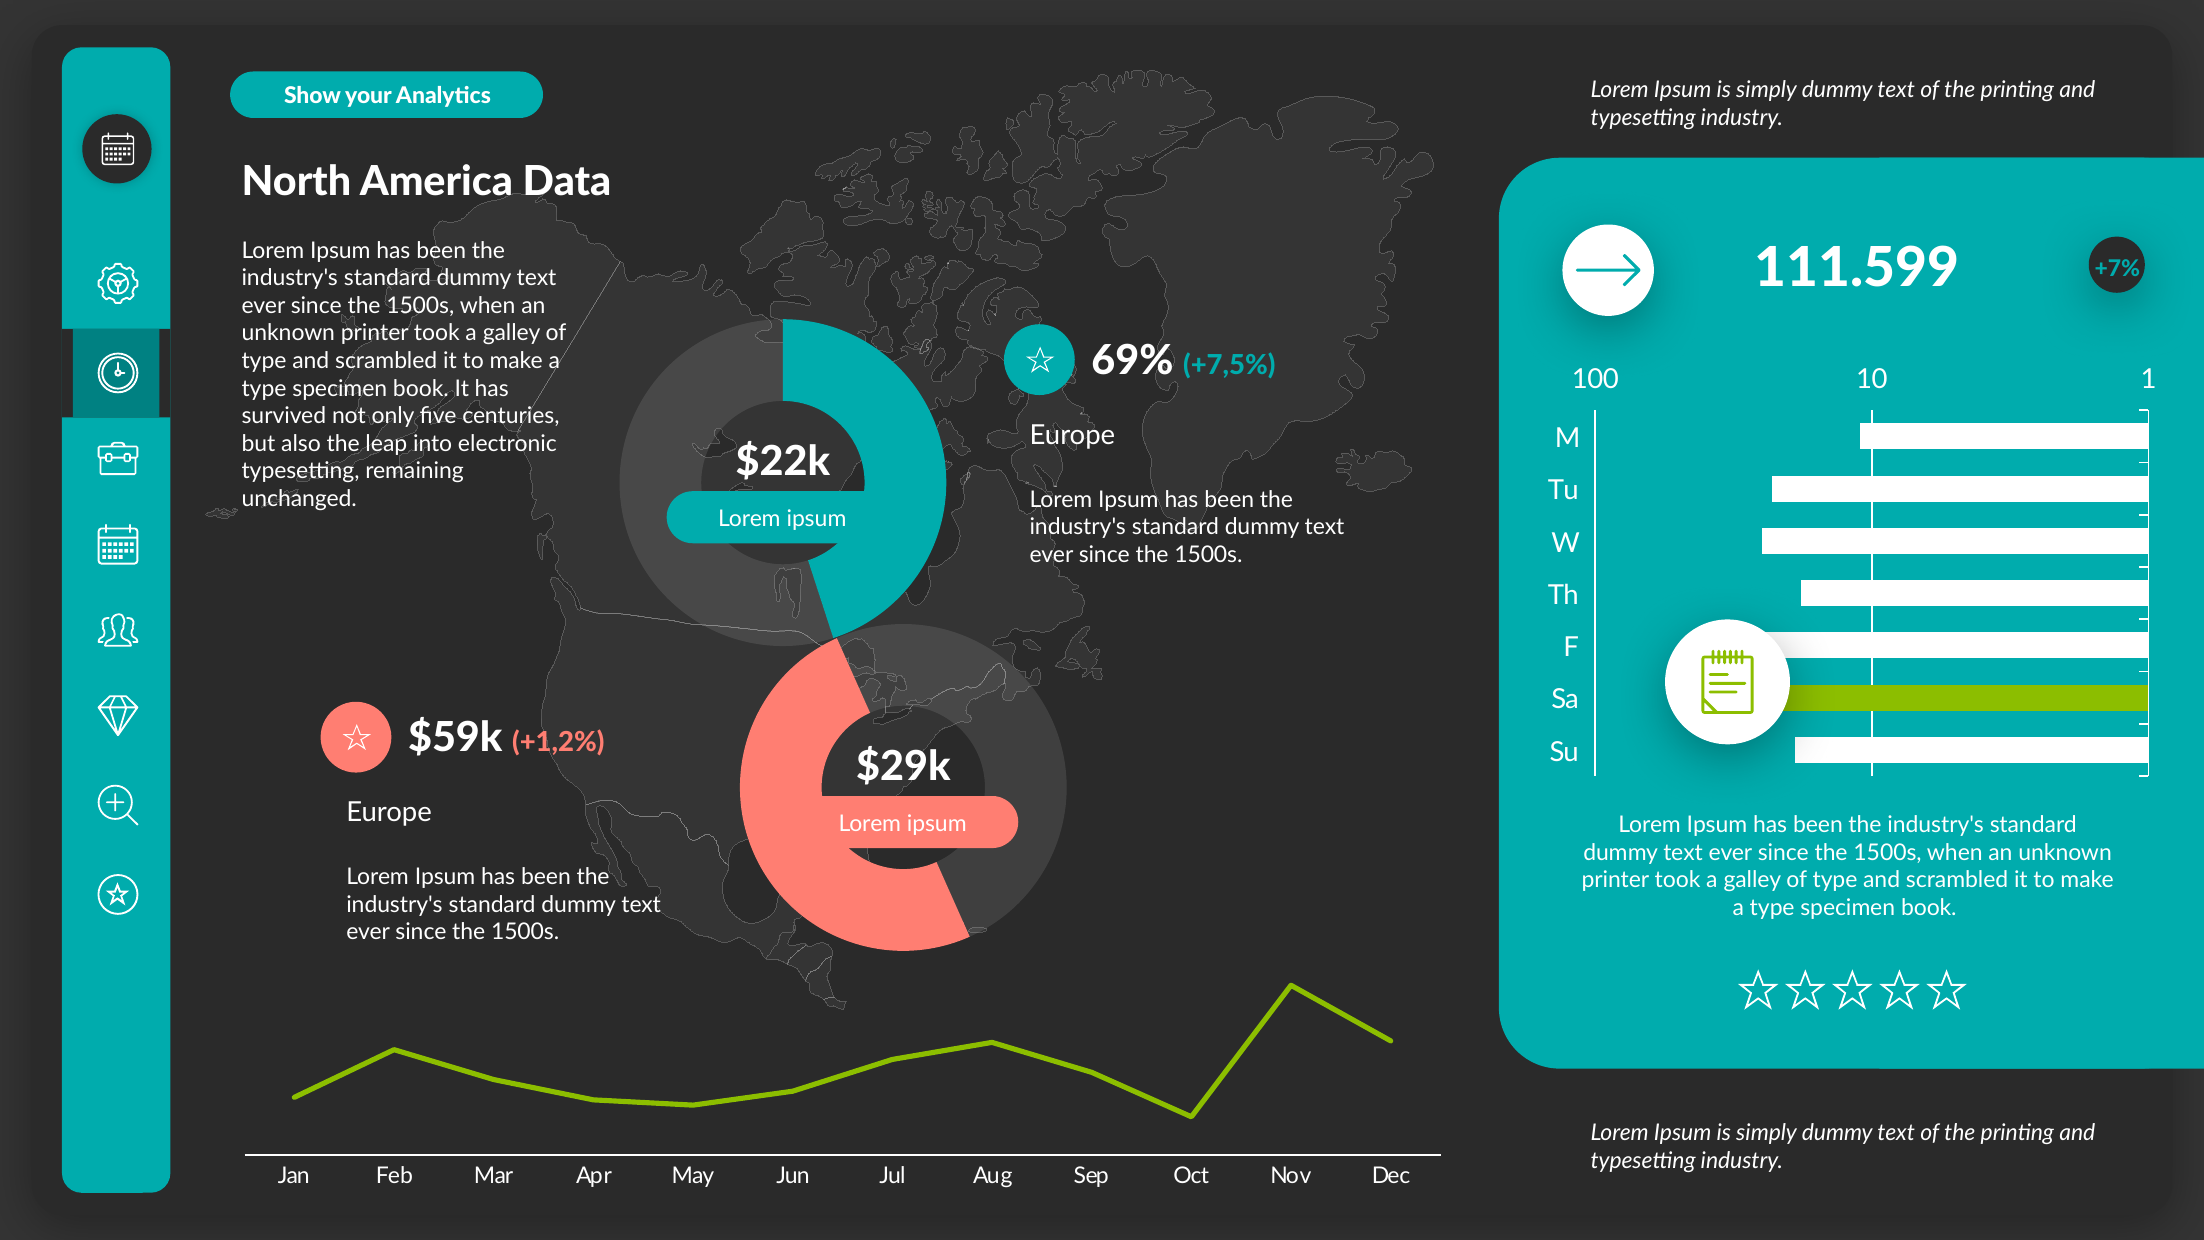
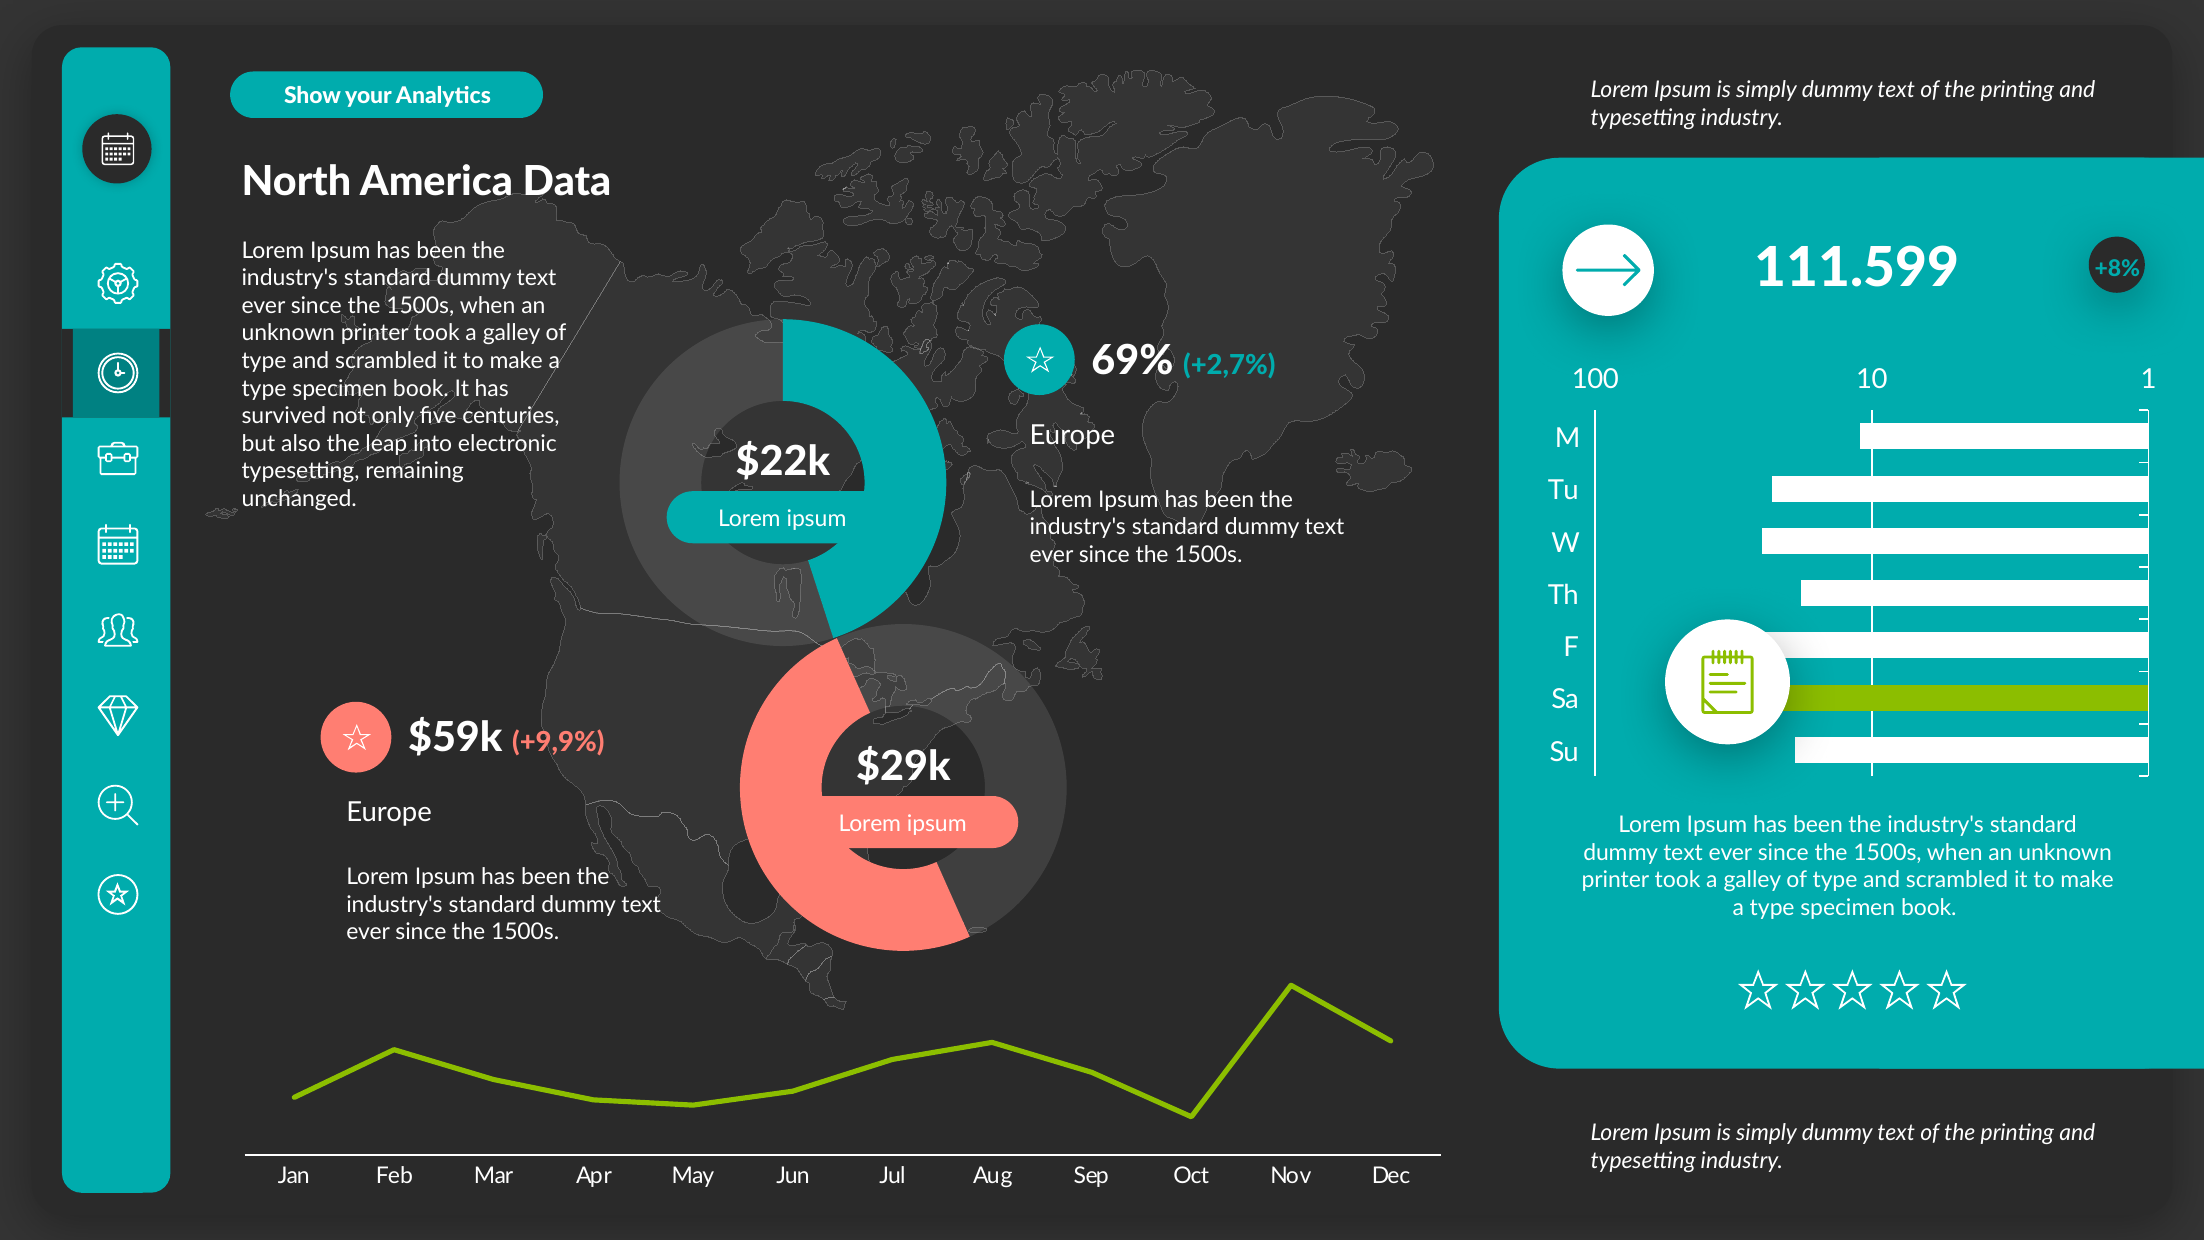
+7%: +7% -> +8%
+7,5%: +7,5% -> +2,7%
+1,2%: +1,2% -> +9,9%
